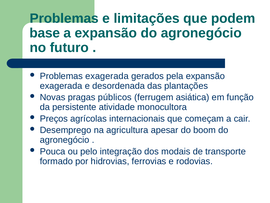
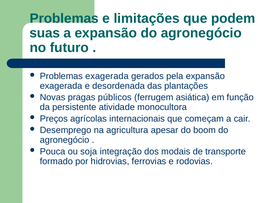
base: base -> suas
pelo: pelo -> soja
